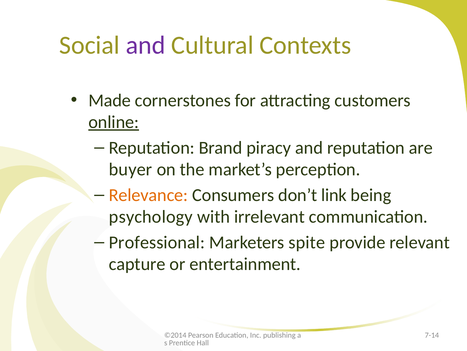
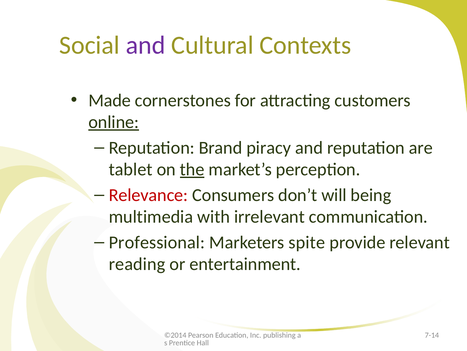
buyer: buyer -> tablet
the underline: none -> present
Relevance colour: orange -> red
link: link -> will
psychology: psychology -> multimedia
capture: capture -> reading
